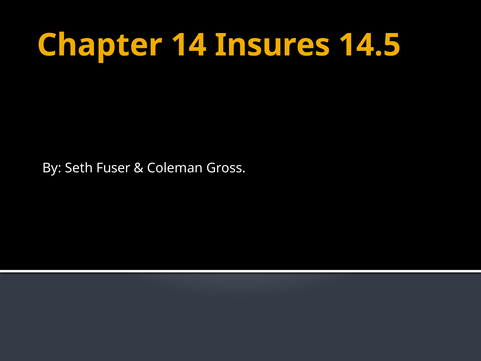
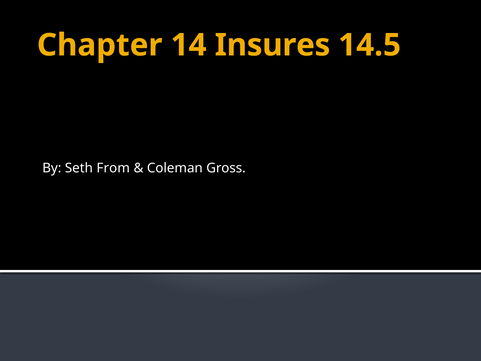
Fuser: Fuser -> From
